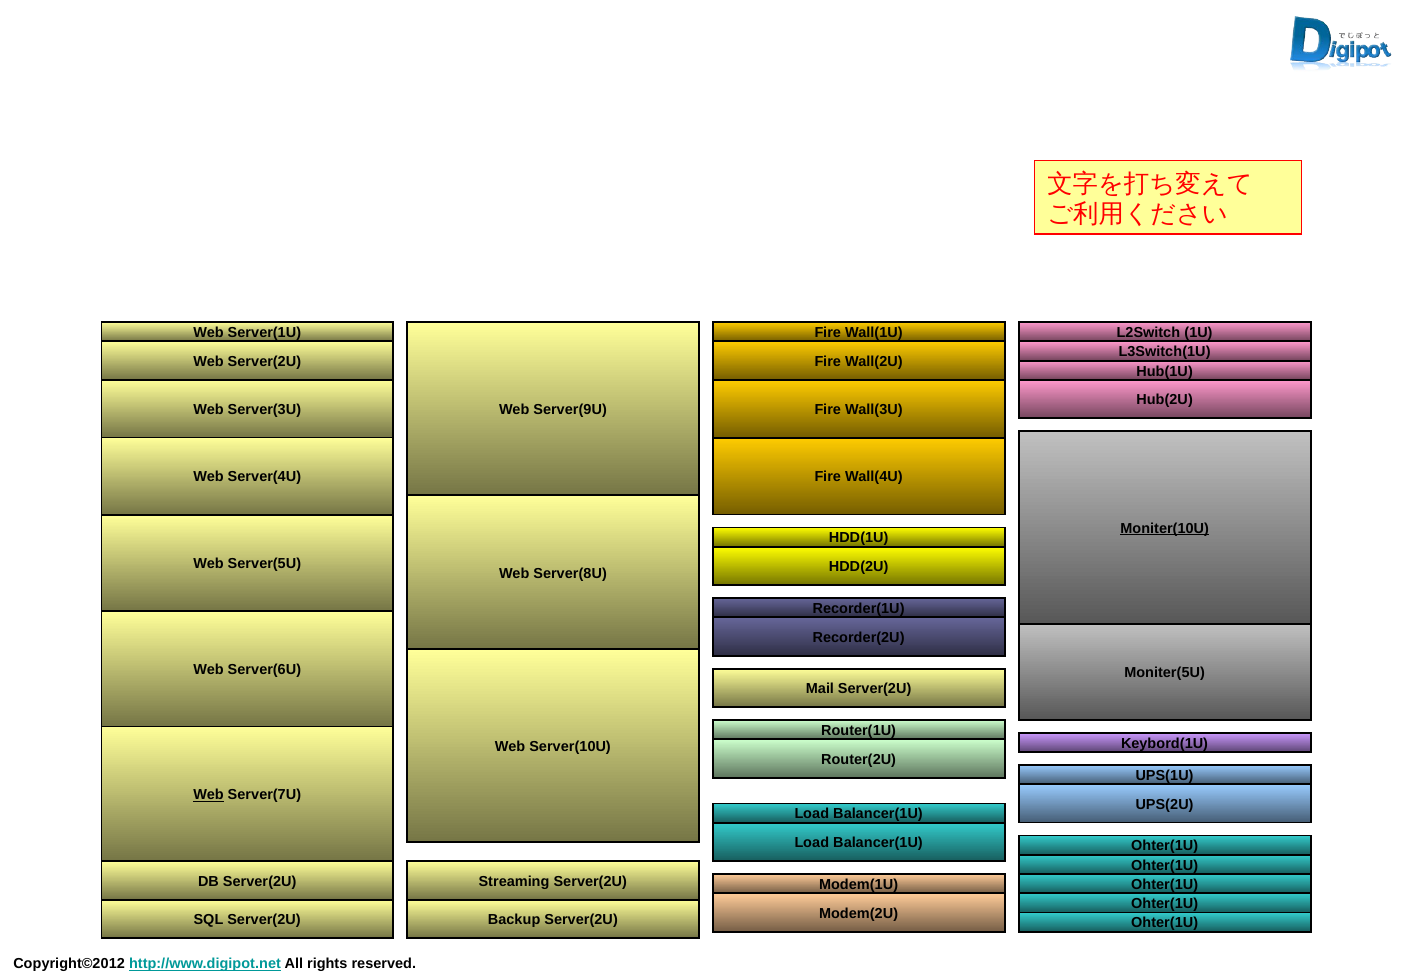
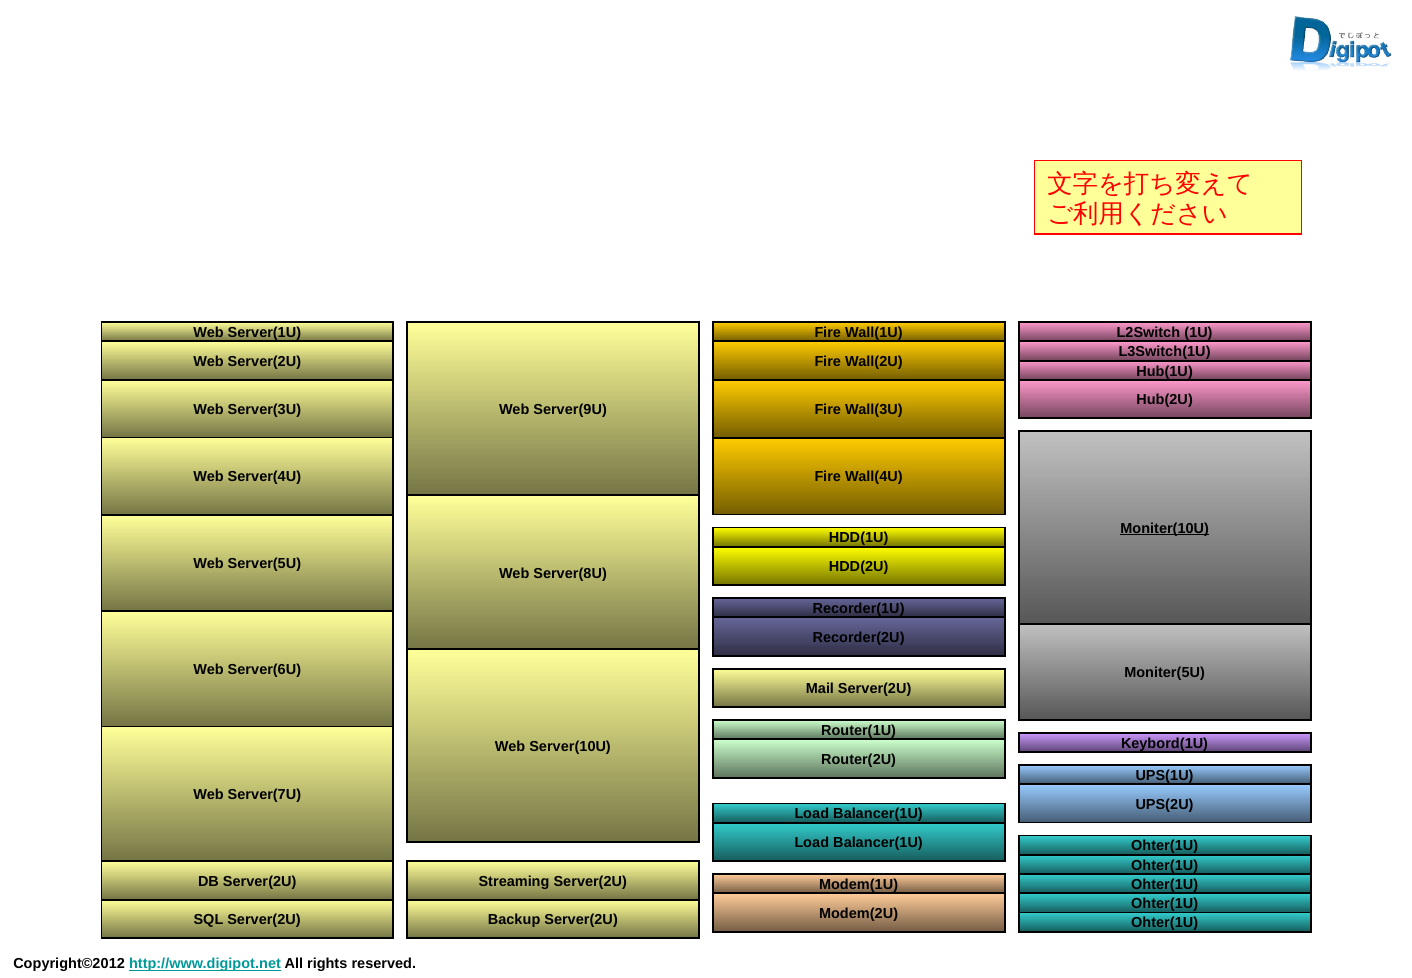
Web at (209, 794) underline: present -> none
